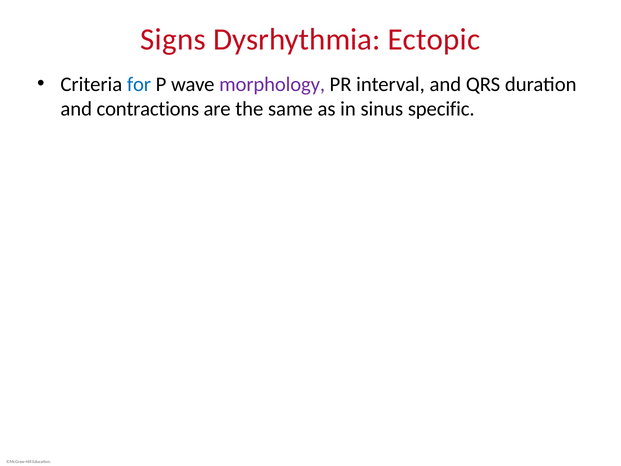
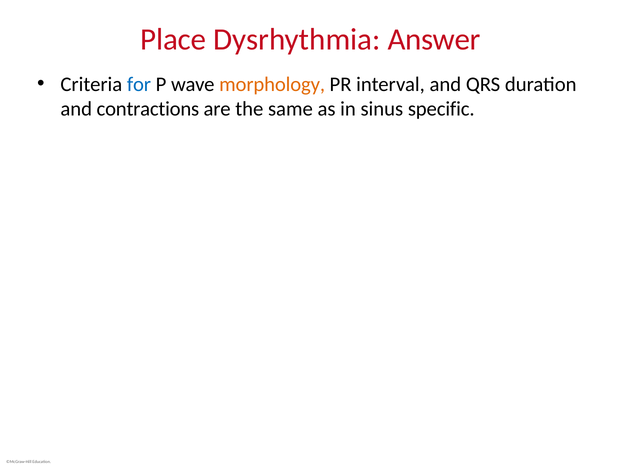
Signs: Signs -> Place
Ectopic: Ectopic -> Answer
morphology colour: purple -> orange
